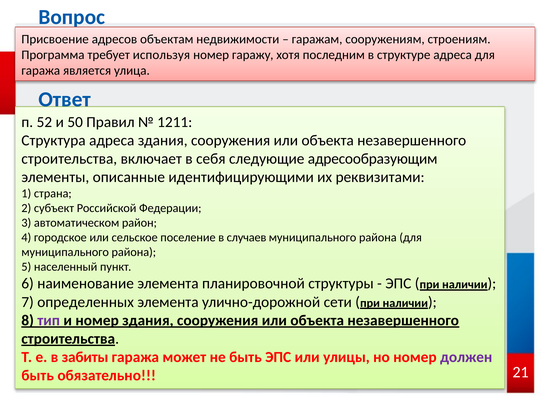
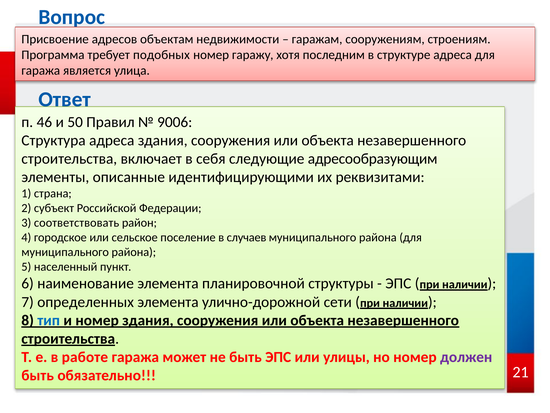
используя: используя -> подобных
52: 52 -> 46
1211: 1211 -> 9006
автоматическом: автоматическом -> соответствовать
тип colour: purple -> blue
забиты: забиты -> работе
